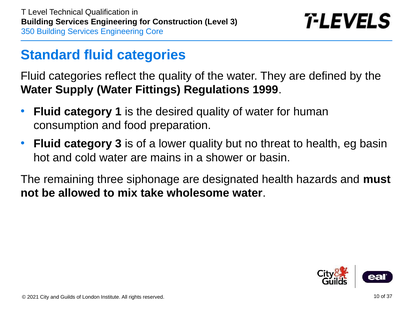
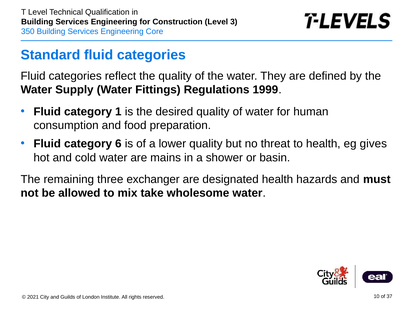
category 3: 3 -> 6
eg basin: basin -> gives
siphonage: siphonage -> exchanger
